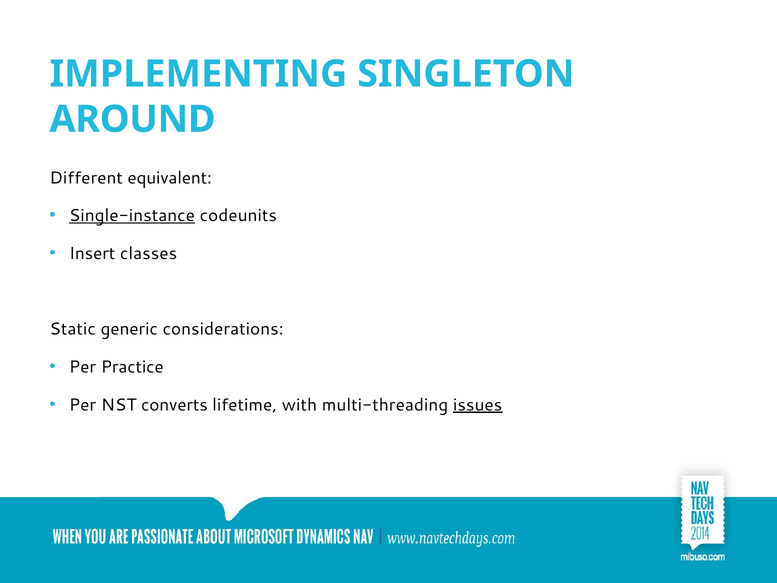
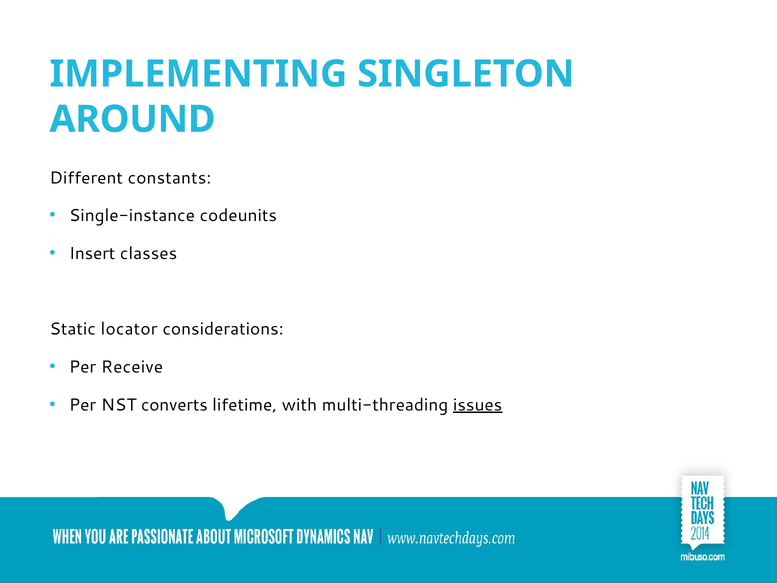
equivalent: equivalent -> constants
Single-instance underline: present -> none
generic: generic -> locator
Practice: Practice -> Receive
